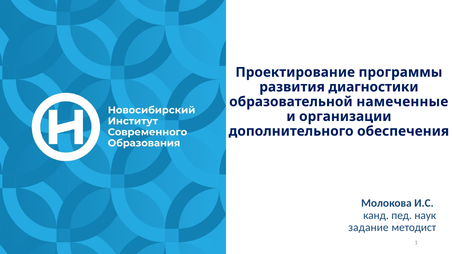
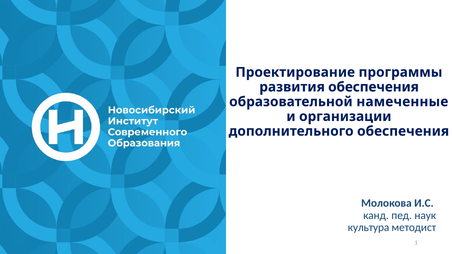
развития диагностики: диагностики -> обеспечения
задание: задание -> культура
